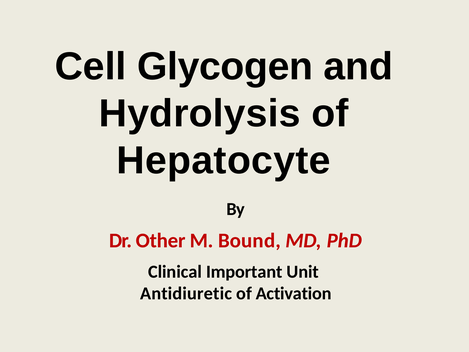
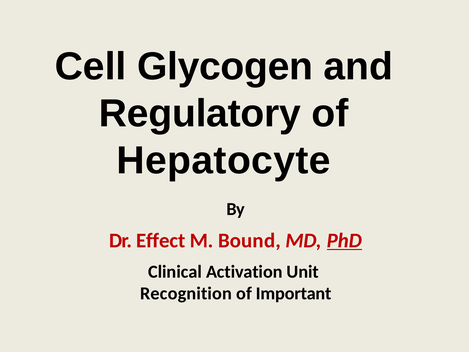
Hydrolysis: Hydrolysis -> Regulatory
Other: Other -> Effect
PhD underline: none -> present
Important: Important -> Activation
Antidiuretic: Antidiuretic -> Recognition
Activation: Activation -> Important
